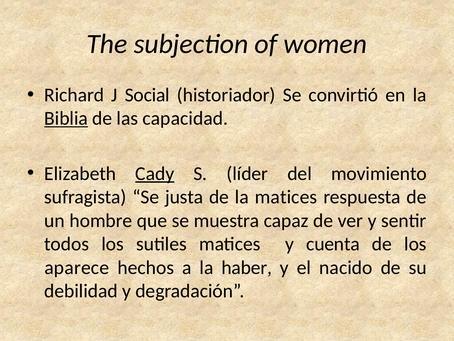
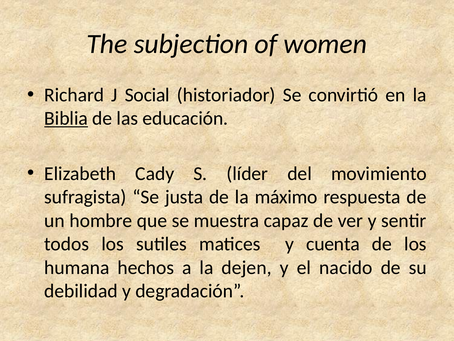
capacidad: capacidad -> educación
Cady underline: present -> none
la matices: matices -> máximo
aparece: aparece -> humana
haber: haber -> dejen
